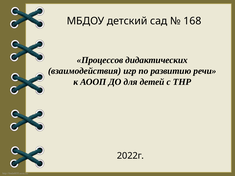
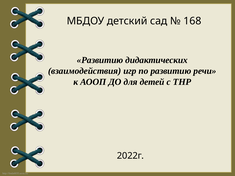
Процессов at (100, 60): Процессов -> Развитию
